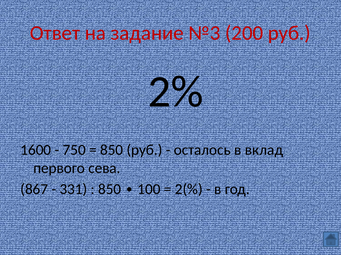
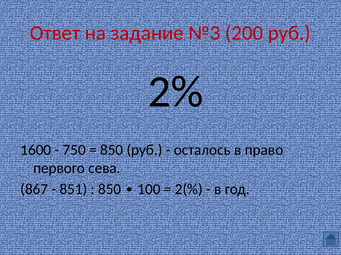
вклад: вклад -> право
331: 331 -> 851
